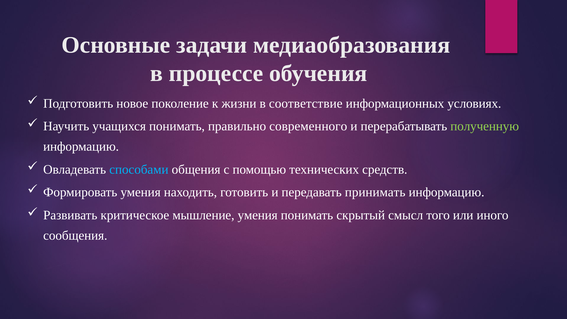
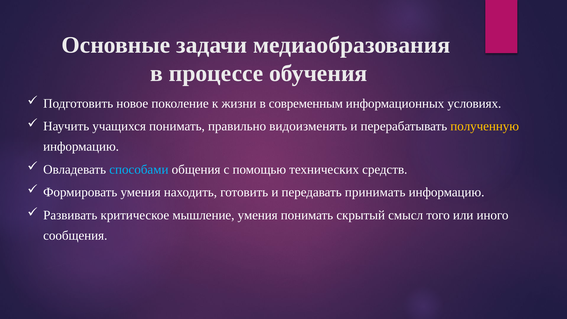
соответствие: соответствие -> современным
современного: современного -> видоизменять
полученную colour: light green -> yellow
